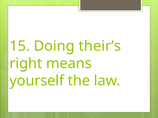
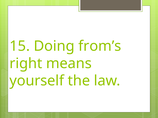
their’s: their’s -> from’s
